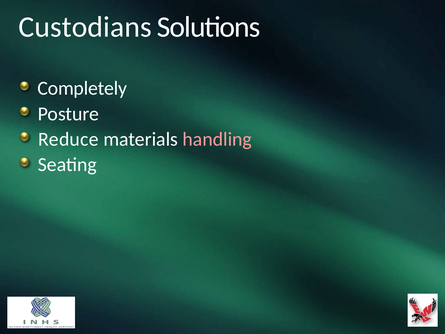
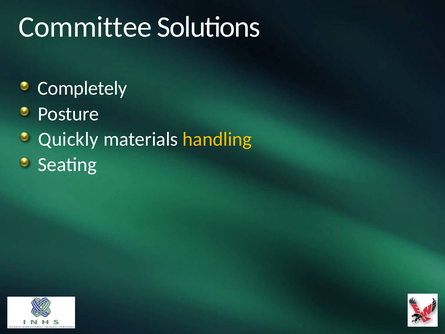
Custodians: Custodians -> Committee
Reduce: Reduce -> Quickly
handling colour: pink -> yellow
